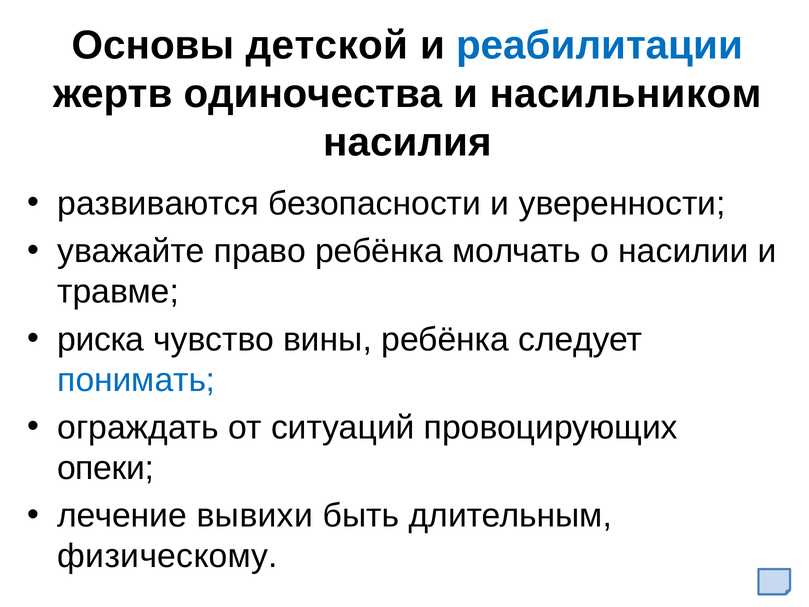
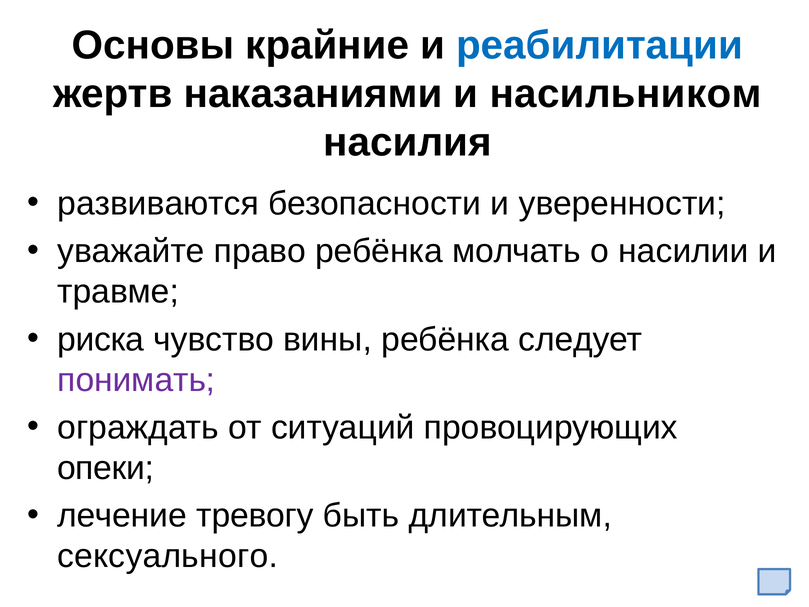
детской: детской -> крайние
одиночества: одиночества -> наказаниями
понимать colour: blue -> purple
вывихи: вывихи -> тревогу
физическому: физическому -> сексуального
